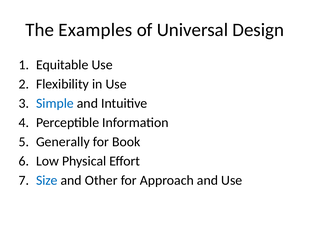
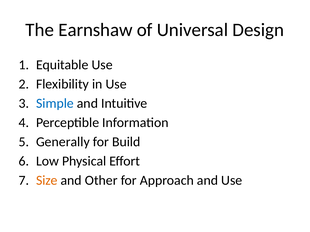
Examples: Examples -> Earnshaw
Book: Book -> Build
Size colour: blue -> orange
